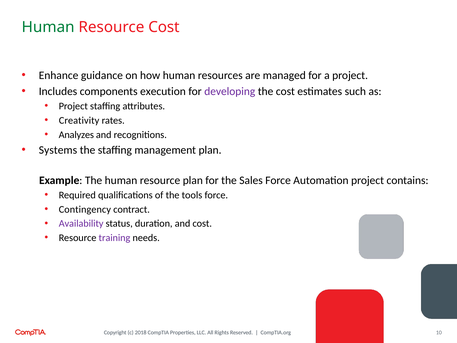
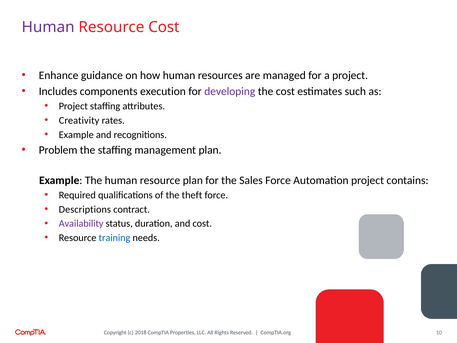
Human at (48, 27) colour: green -> purple
Analyzes at (76, 135): Analyzes -> Example
Systems: Systems -> Problem
tools: tools -> theft
Contingency: Contingency -> Descriptions
training colour: purple -> blue
